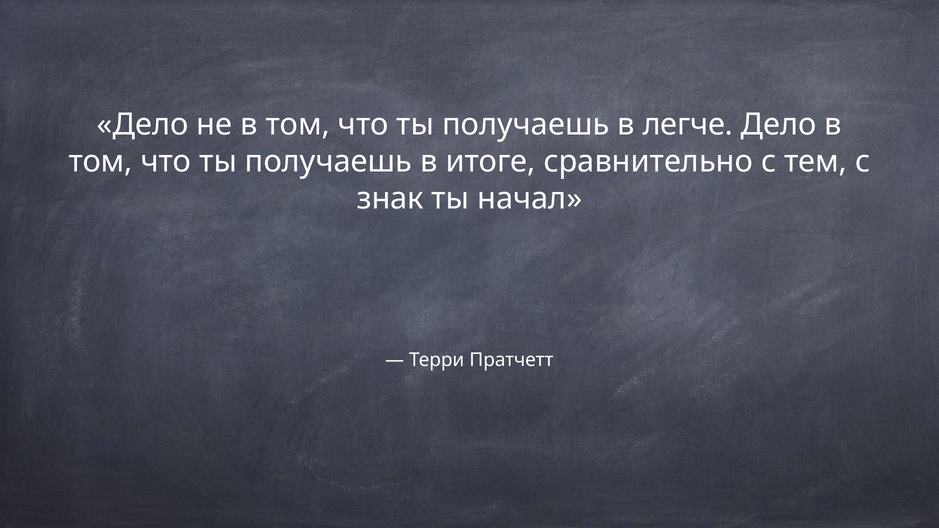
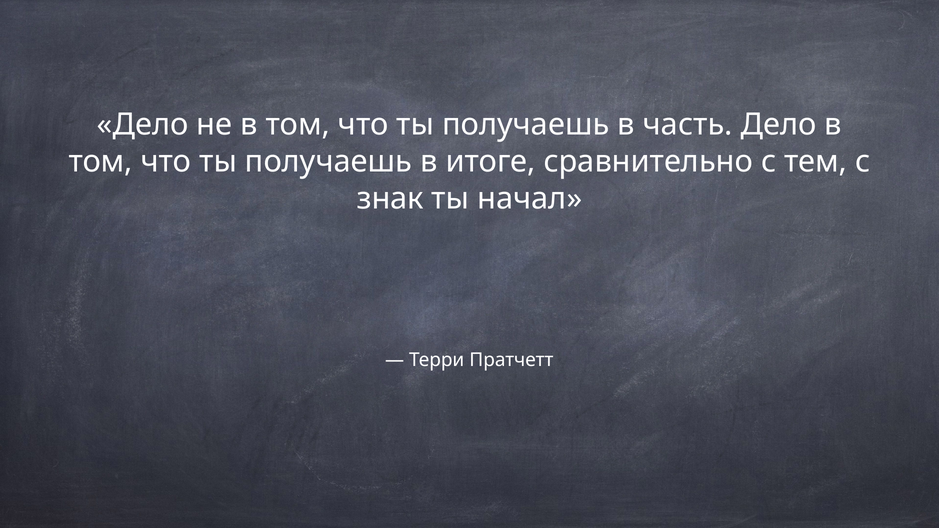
легче: легче -> часть
